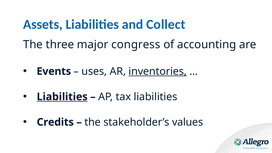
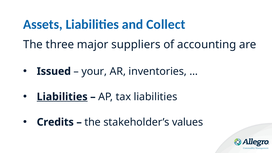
congress: congress -> suppliers
Events: Events -> Issued
uses: uses -> your
inventories underline: present -> none
